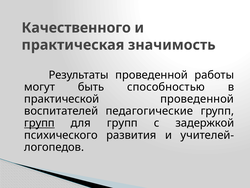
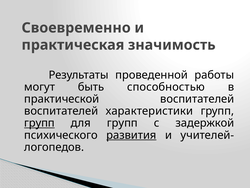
Качественного: Качественного -> Своевременно
практической проведенной: проведенной -> воспитателей
педагогические: педагогические -> характеристики
развития underline: none -> present
